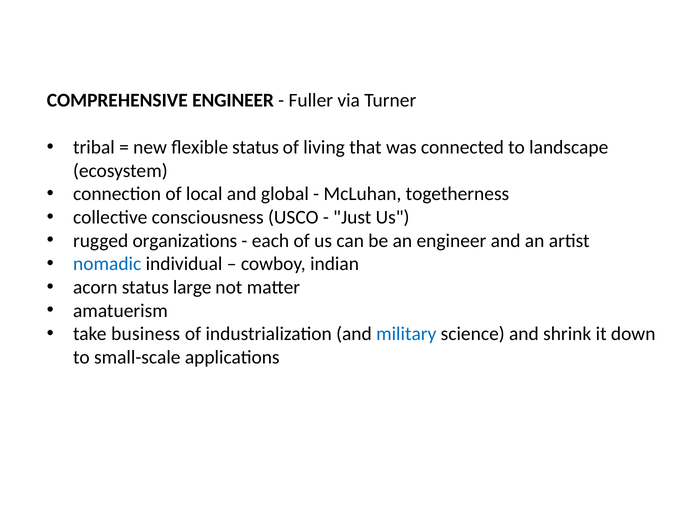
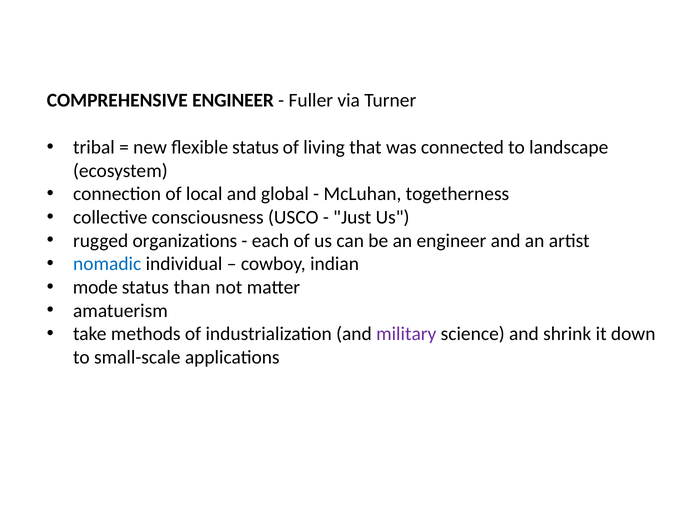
acorn: acorn -> mode
large: large -> than
business: business -> methods
military colour: blue -> purple
